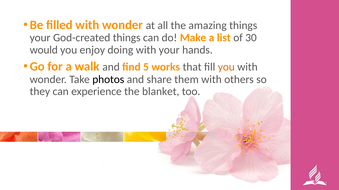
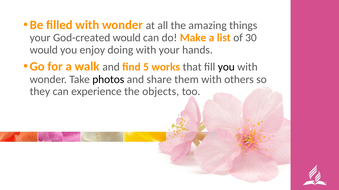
God-created things: things -> would
you at (226, 67) colour: orange -> black
blanket: blanket -> objects
